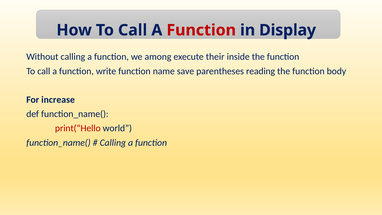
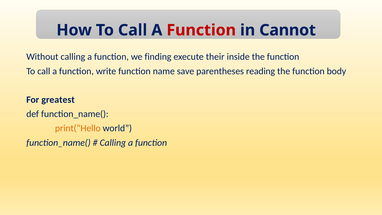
Display: Display -> Cannot
among: among -> finding
increase: increase -> greatest
print(“Hello colour: red -> orange
